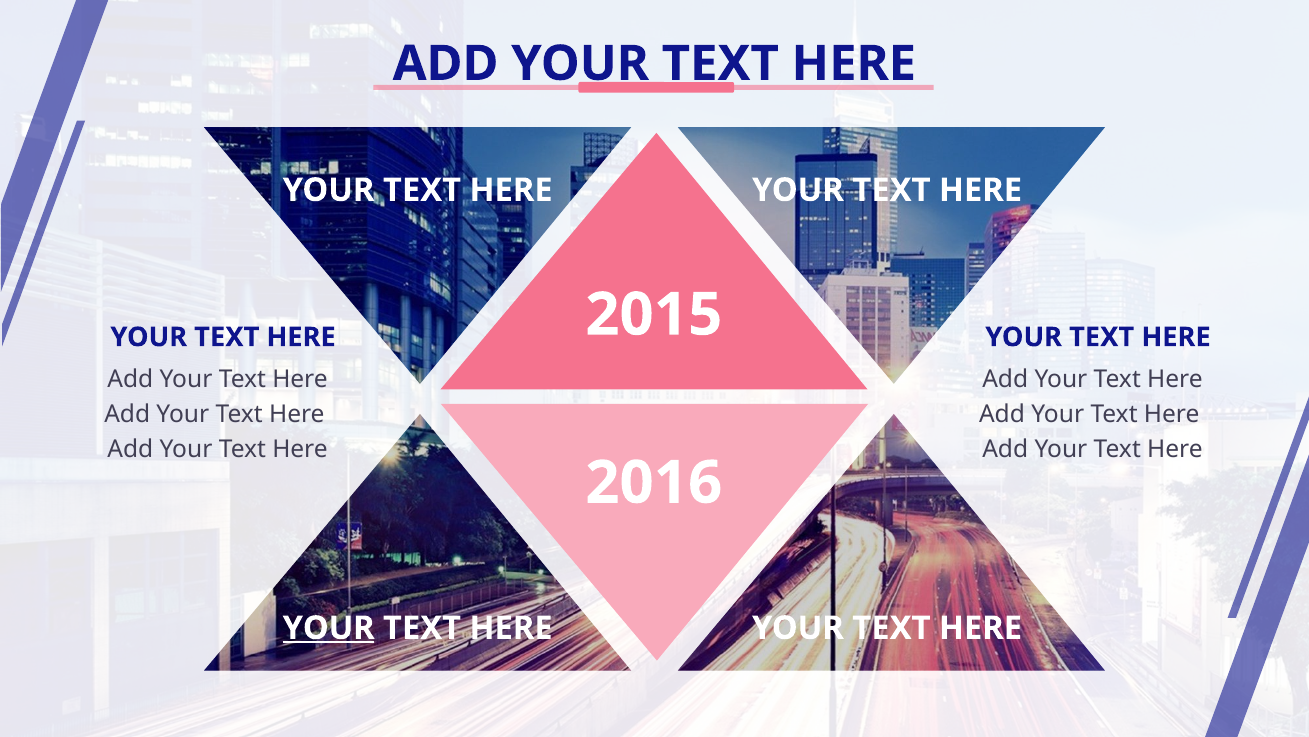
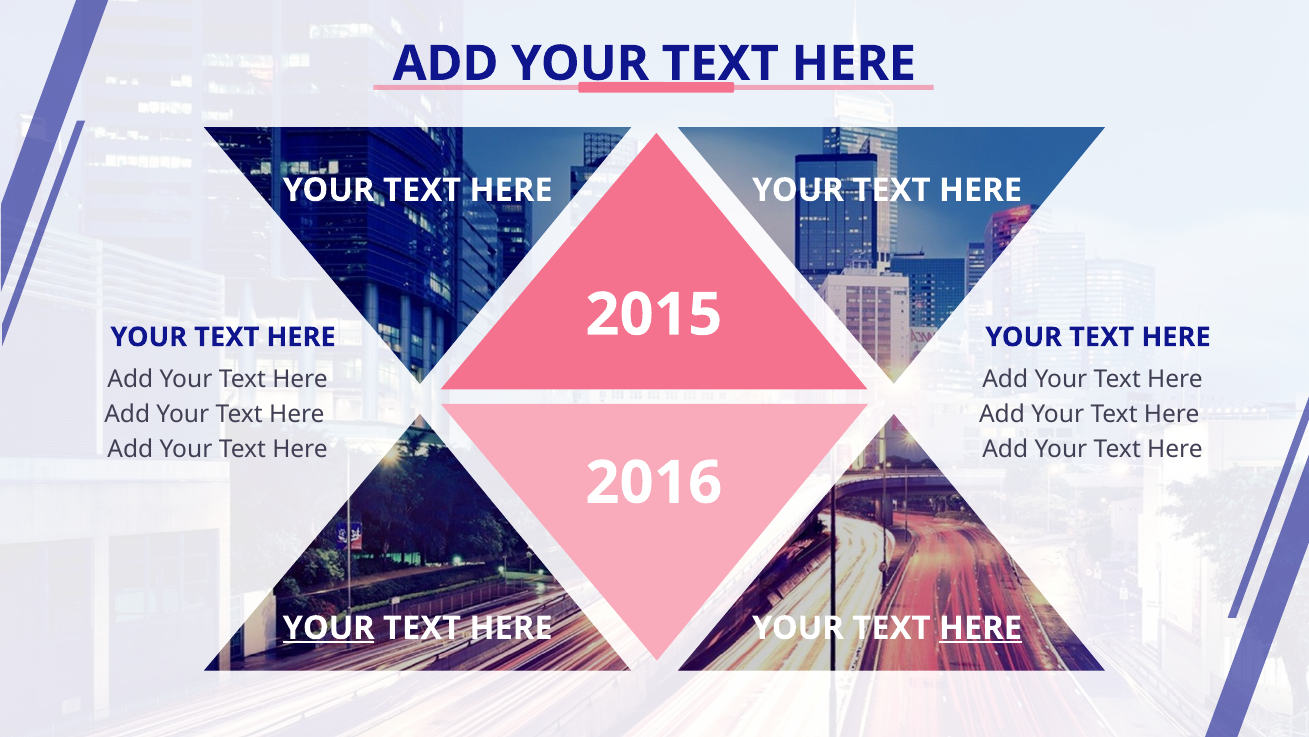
HERE at (980, 628) underline: none -> present
